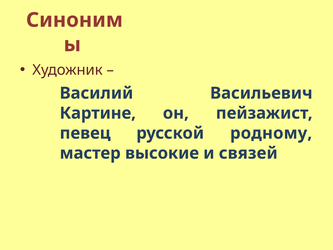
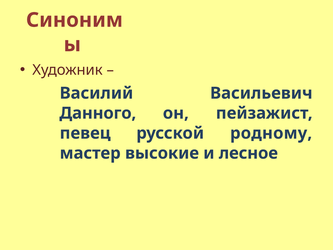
Картине: Картине -> Данного
связей: связей -> лесное
